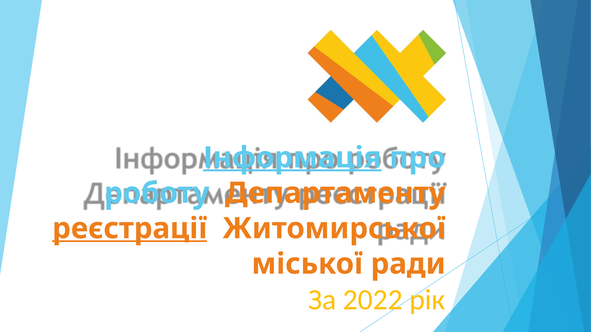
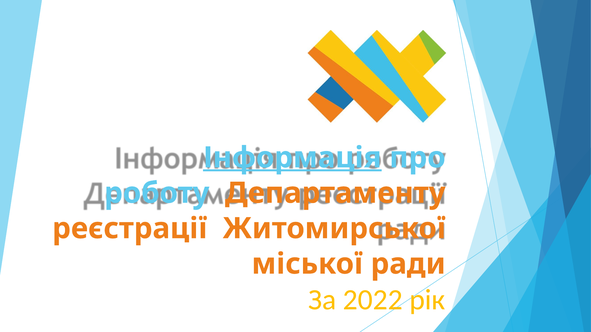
реєстрації underline: present -> none
